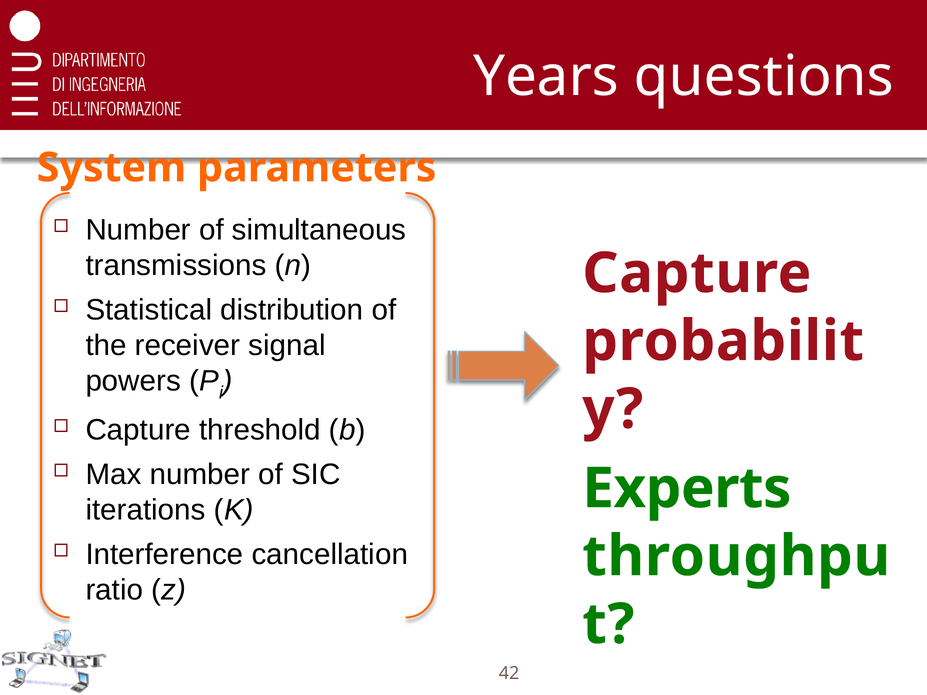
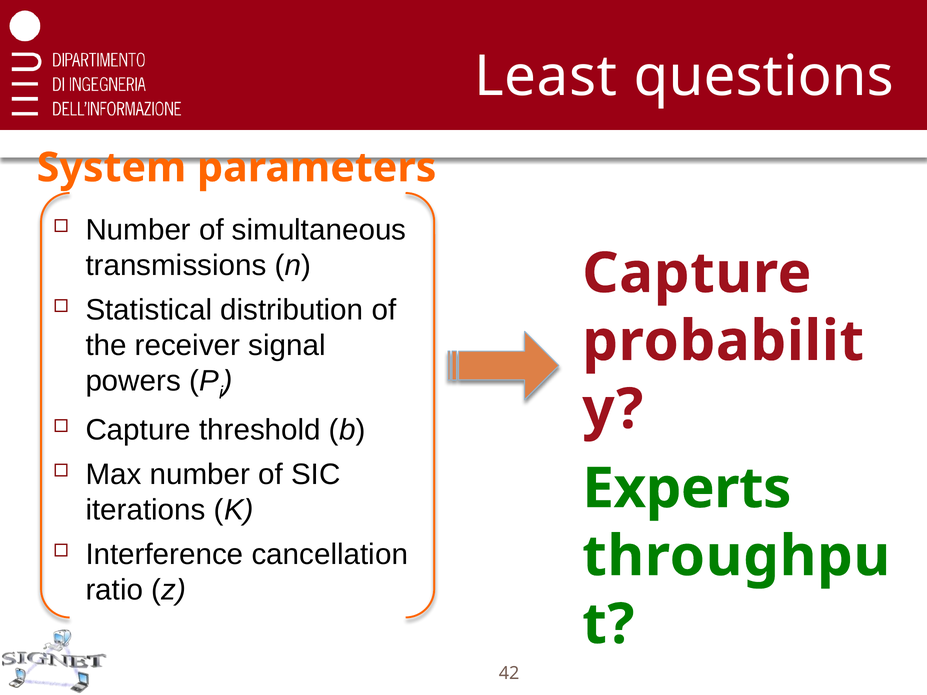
Years: Years -> Least
